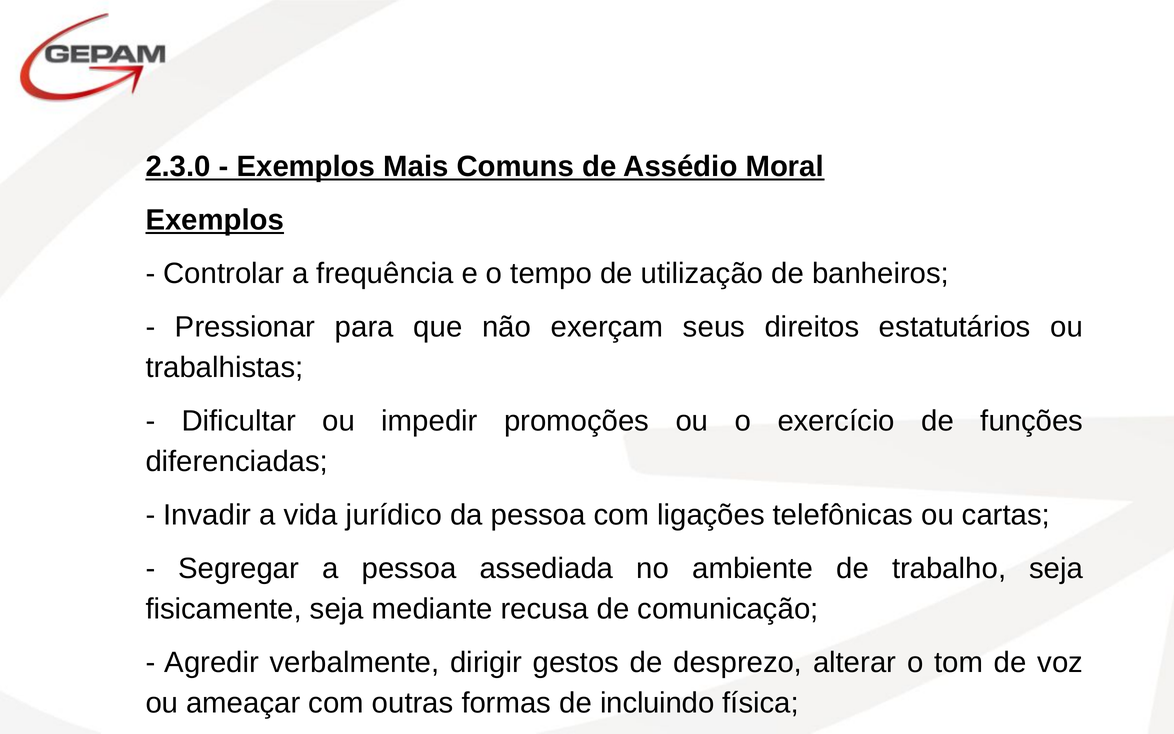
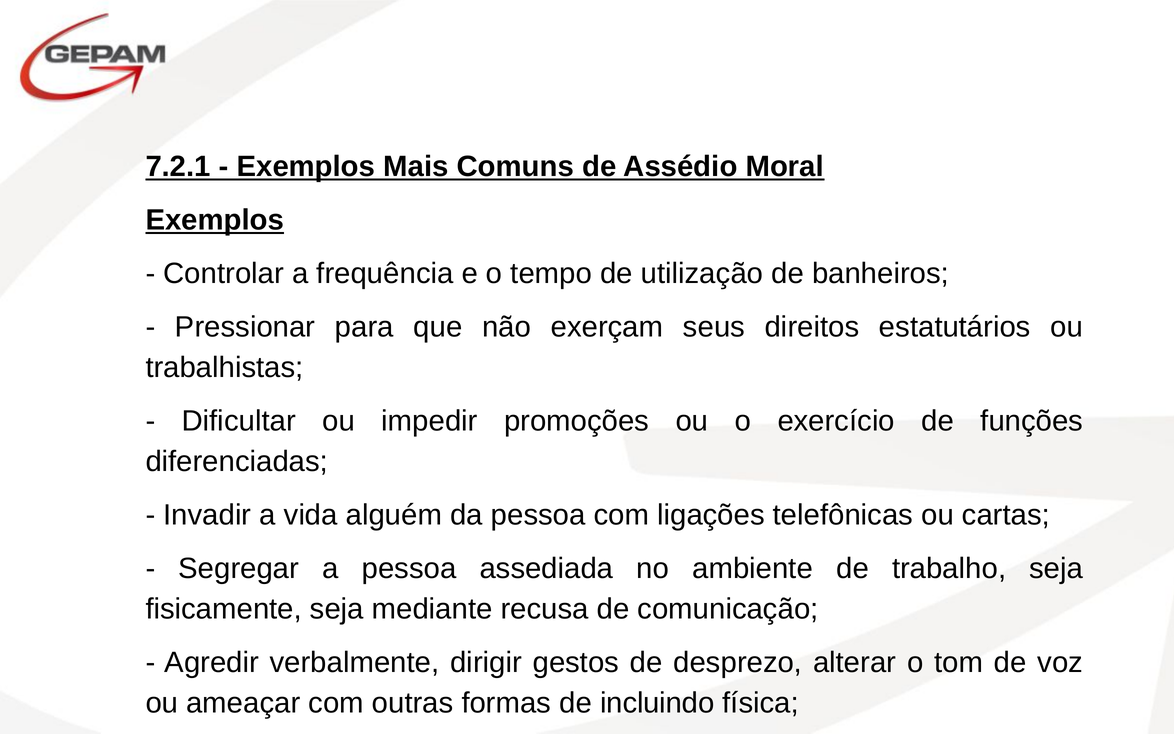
2.3.0: 2.3.0 -> 7.2.1
jurídico: jurídico -> alguém
